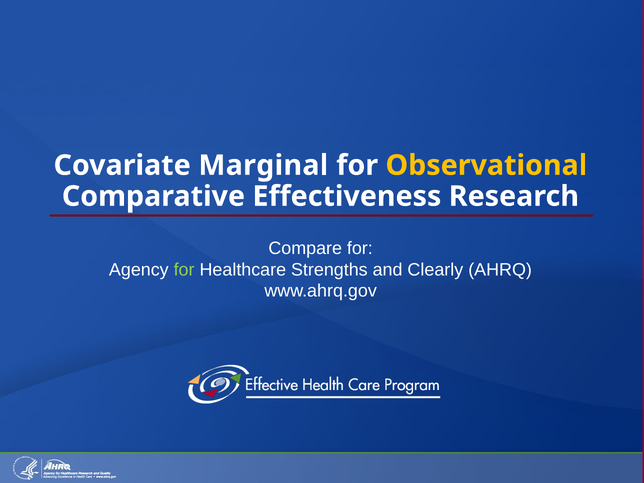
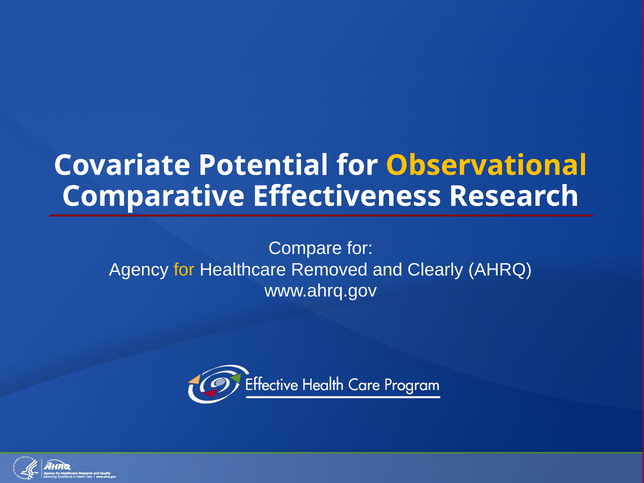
Marginal: Marginal -> Potential
for at (184, 270) colour: light green -> yellow
Strengths: Strengths -> Removed
